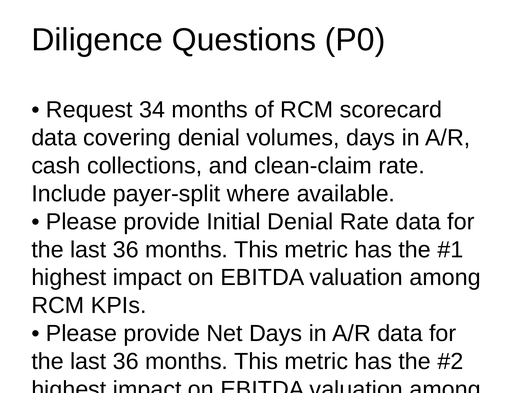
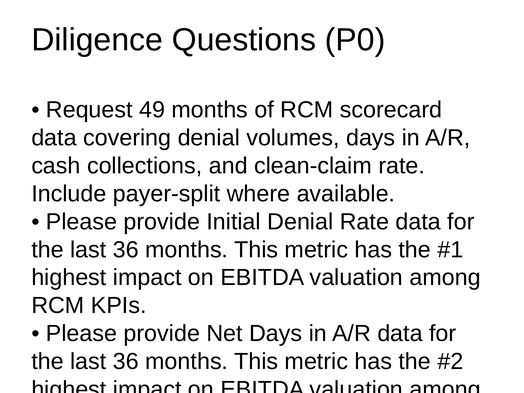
34: 34 -> 49
